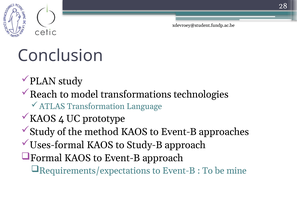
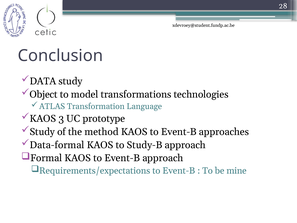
PLAN: PLAN -> DATA
Reach: Reach -> Object
4: 4 -> 3
Uses-formal: Uses-formal -> Data-formal
